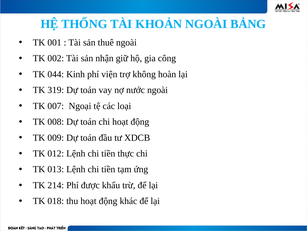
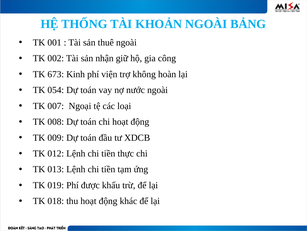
044: 044 -> 673
319: 319 -> 054
214: 214 -> 019
